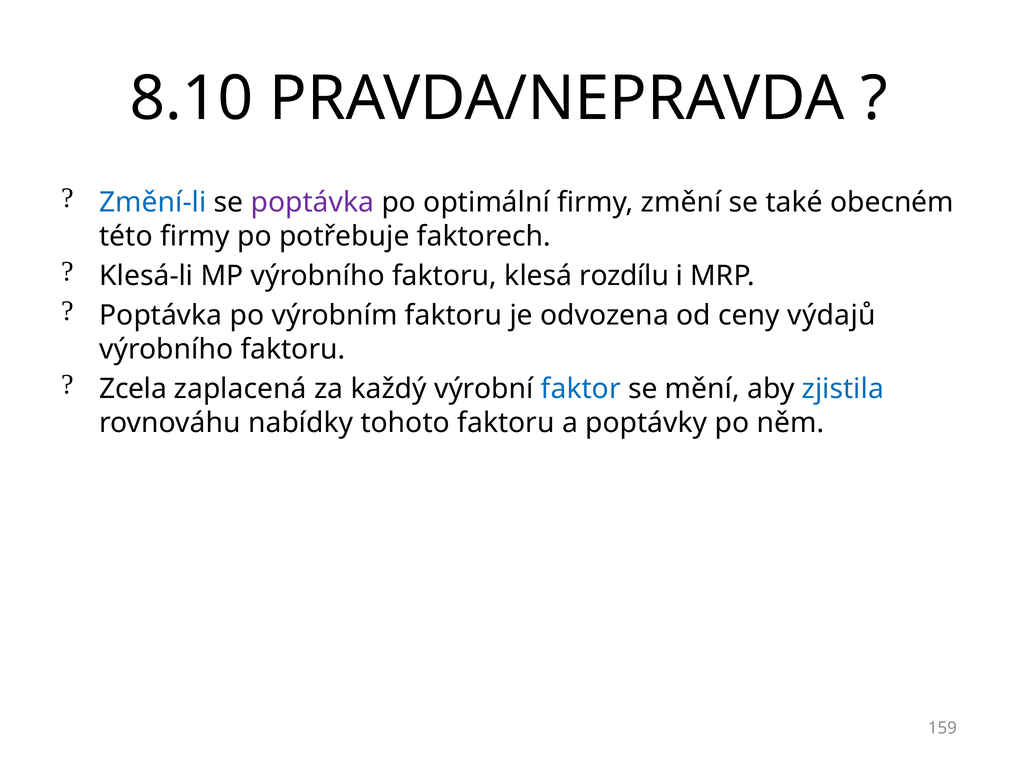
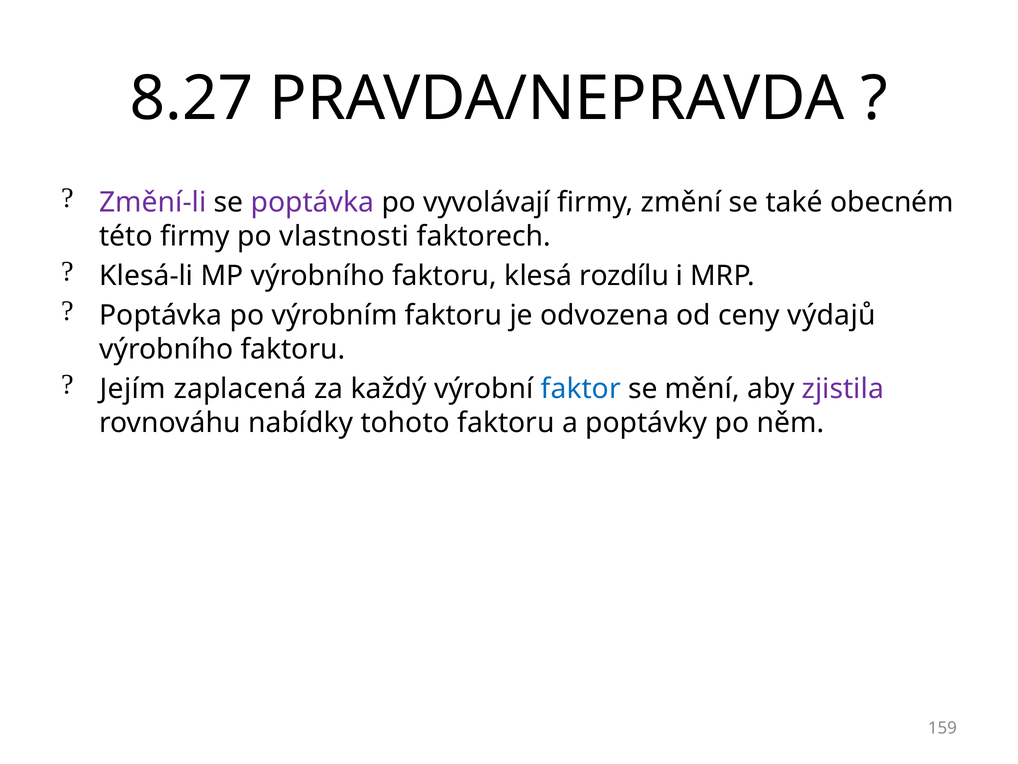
8.10: 8.10 -> 8.27
Změní-li colour: blue -> purple
optimální: optimální -> vyvolávají
potřebuje: potřebuje -> vlastnosti
Zcela: Zcela -> Jejím
zjistila colour: blue -> purple
